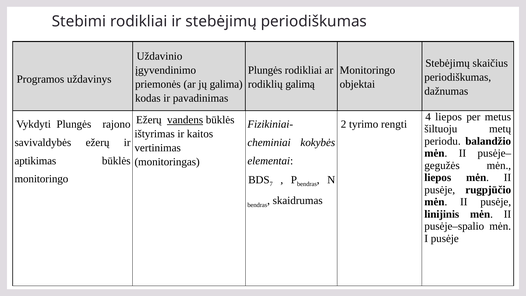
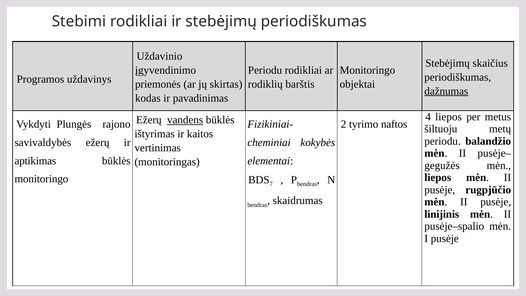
Plungės at (265, 70): Plungės -> Periodu
galima: galima -> skirtas
galimą: galimą -> barštis
dažnumas underline: none -> present
rengti: rengti -> naftos
